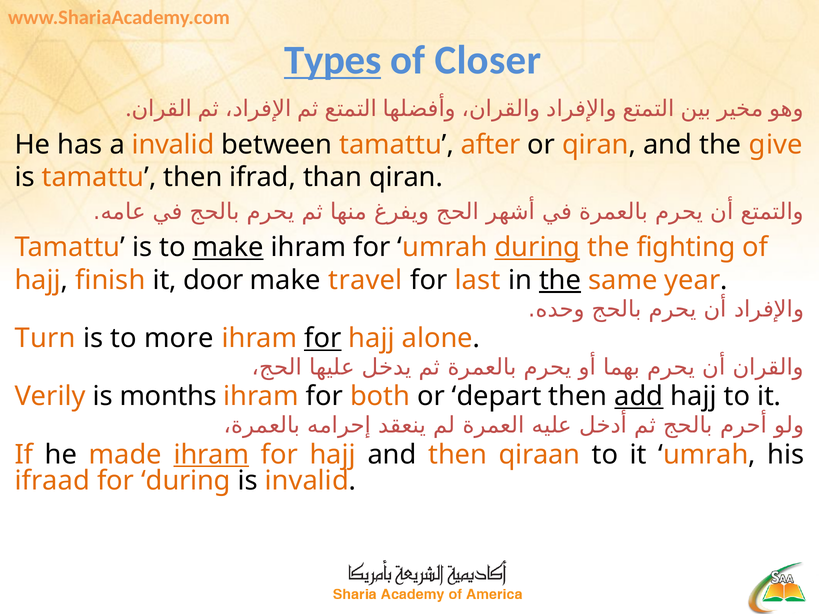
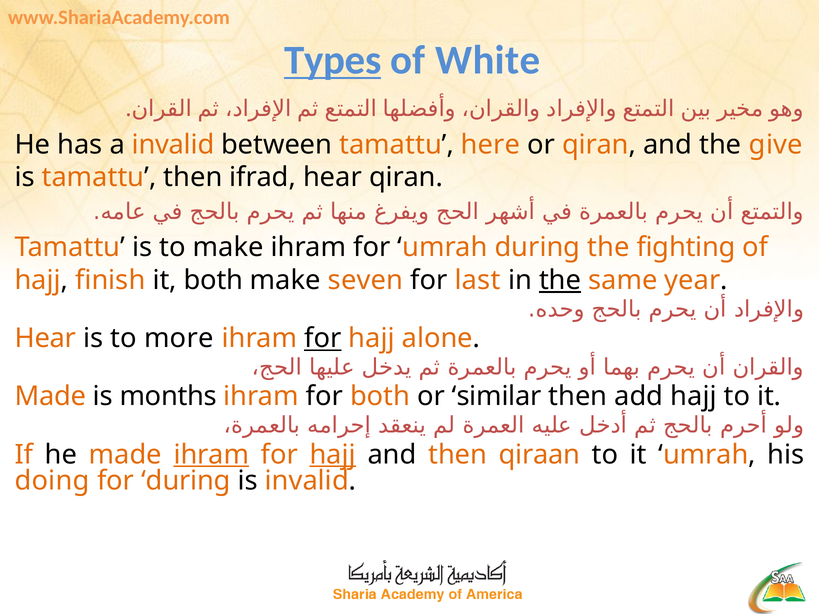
Closer: Closer -> White
after: after -> here
ifrad than: than -> hear
make at (228, 248) underline: present -> none
during at (537, 248) underline: present -> none
it door: door -> both
travel: travel -> seven
Turn at (45, 339): Turn -> Hear
Verily at (50, 397): Verily -> Made
depart: depart -> similar
add underline: present -> none
hajj at (333, 455) underline: none -> present
ifraad: ifraad -> doing
